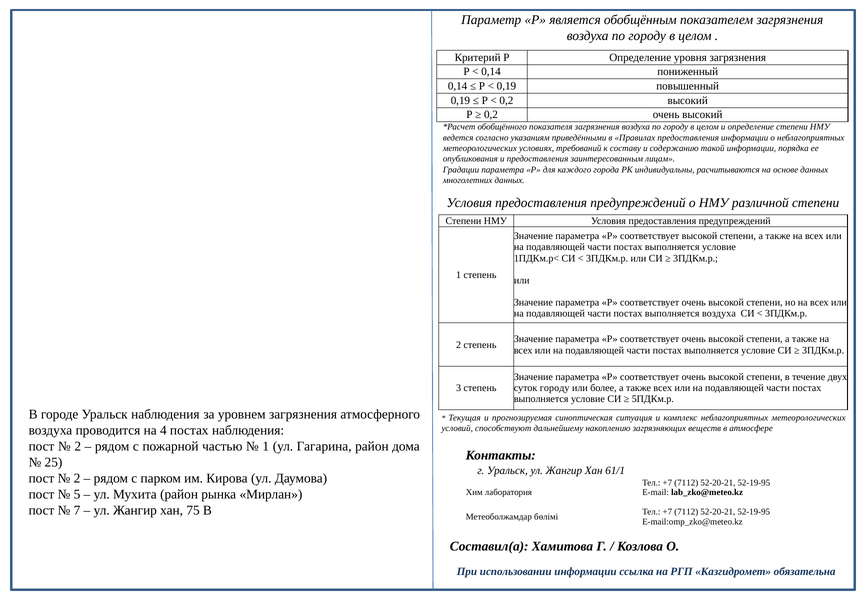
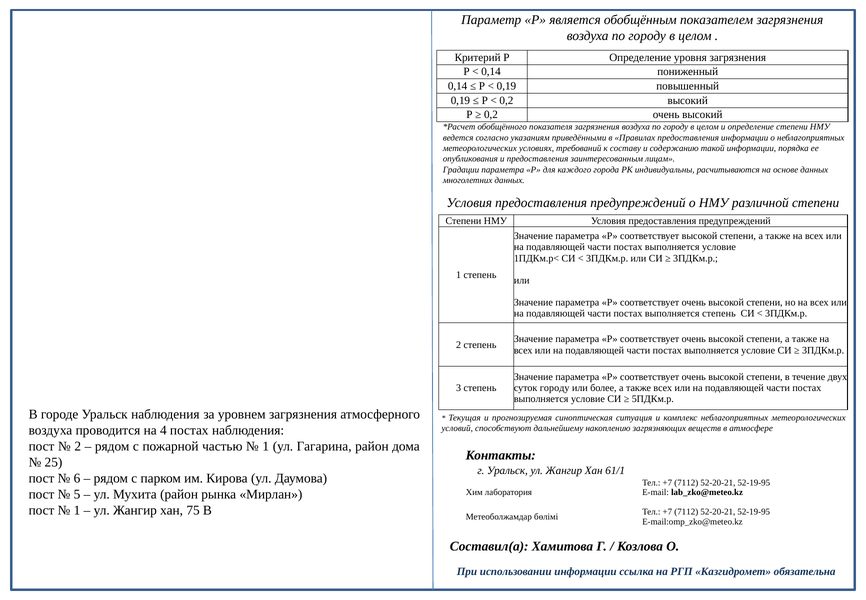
выполняется воздуха: воздуха -> степень
2 at (77, 478): 2 -> 6
7 at (77, 510): 7 -> 1
